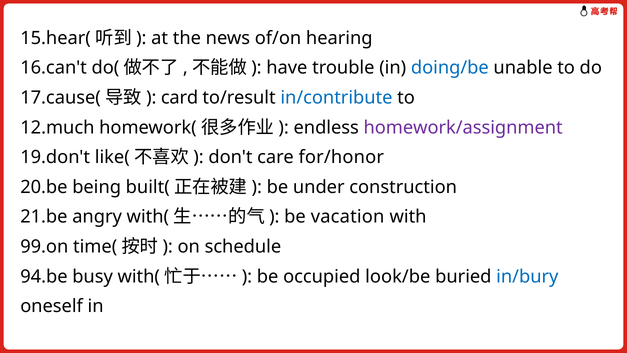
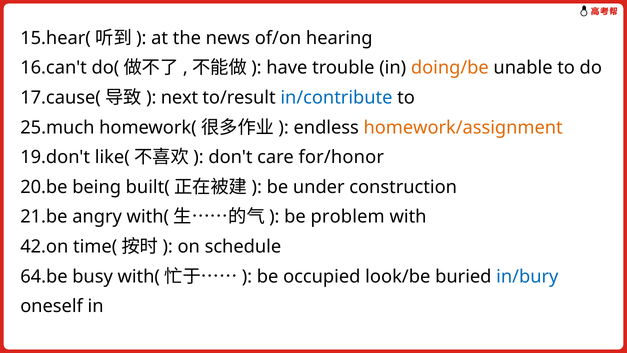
doing/be colour: blue -> orange
card: card -> next
12.much: 12.much -> 25.much
homework/assignment colour: purple -> orange
vacation: vacation -> problem
99.on: 99.on -> 42.on
94.be: 94.be -> 64.be
